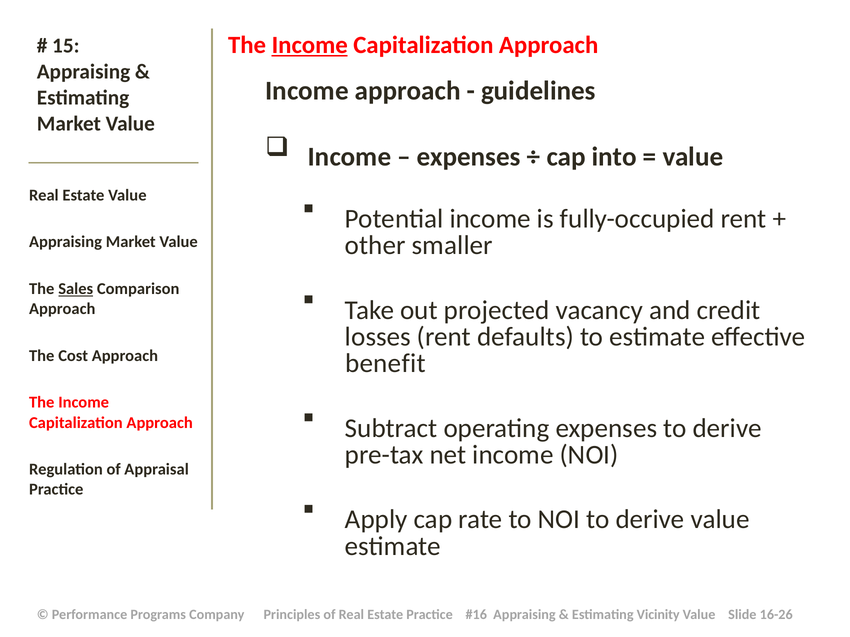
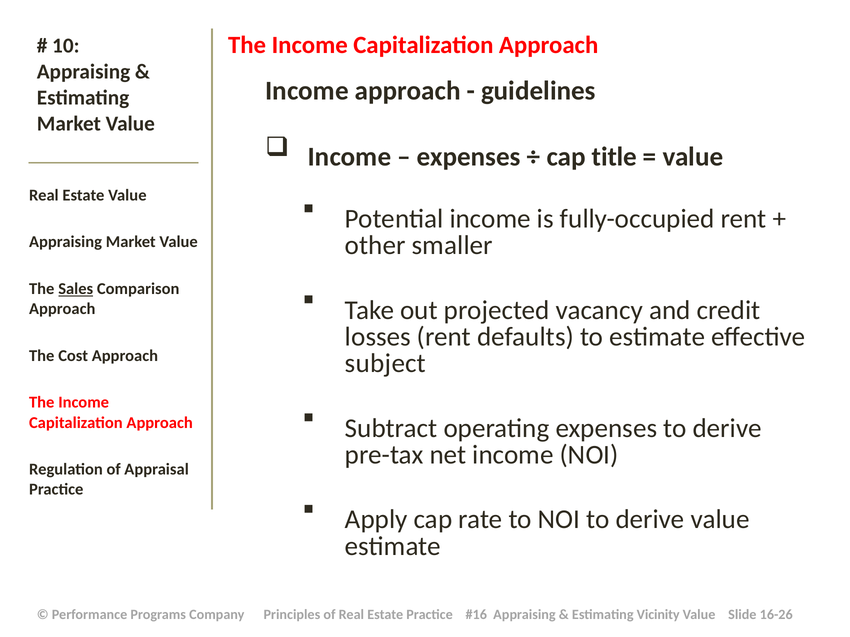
Income at (310, 45) underline: present -> none
15: 15 -> 10
into: into -> title
benefit: benefit -> subject
